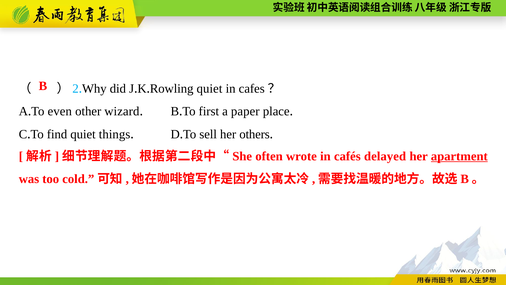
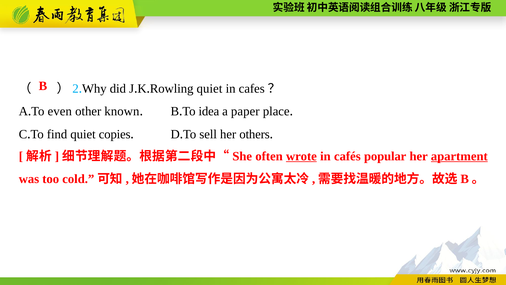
wizard: wizard -> known
first: first -> idea
things: things -> copies
wrote underline: none -> present
delayed: delayed -> popular
